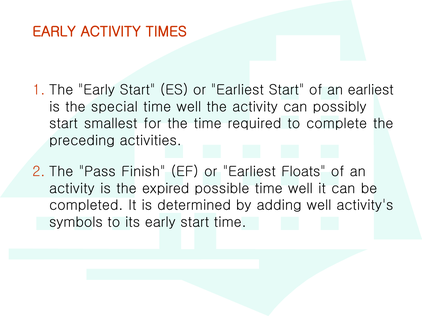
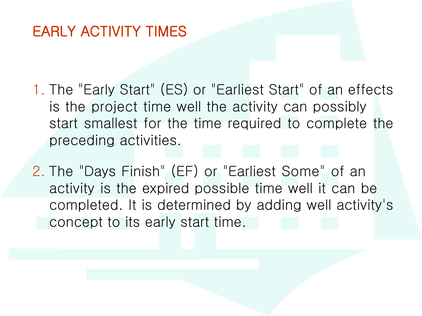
an earliest: earliest -> effects
special: special -> project
Pass: Pass -> Days
Floats: Floats -> Some
symbols: symbols -> concept
